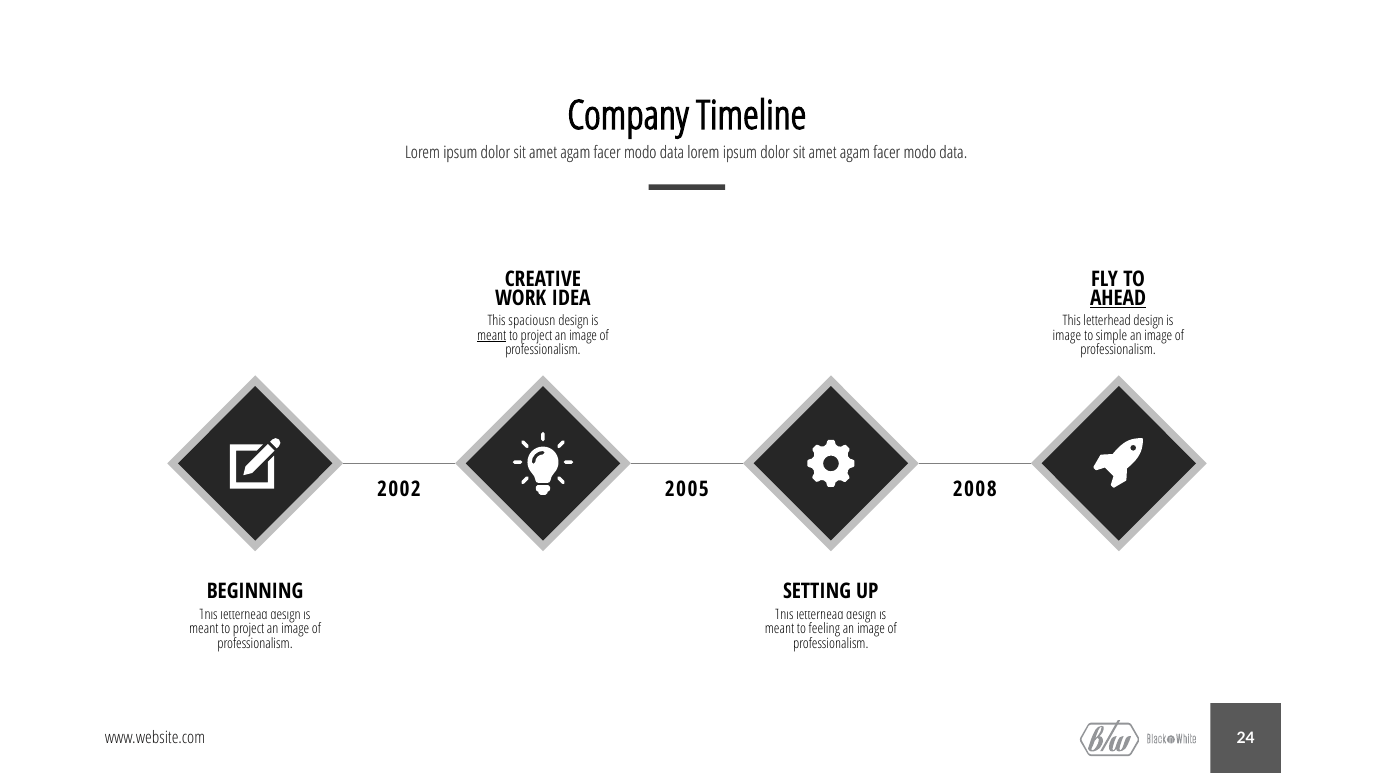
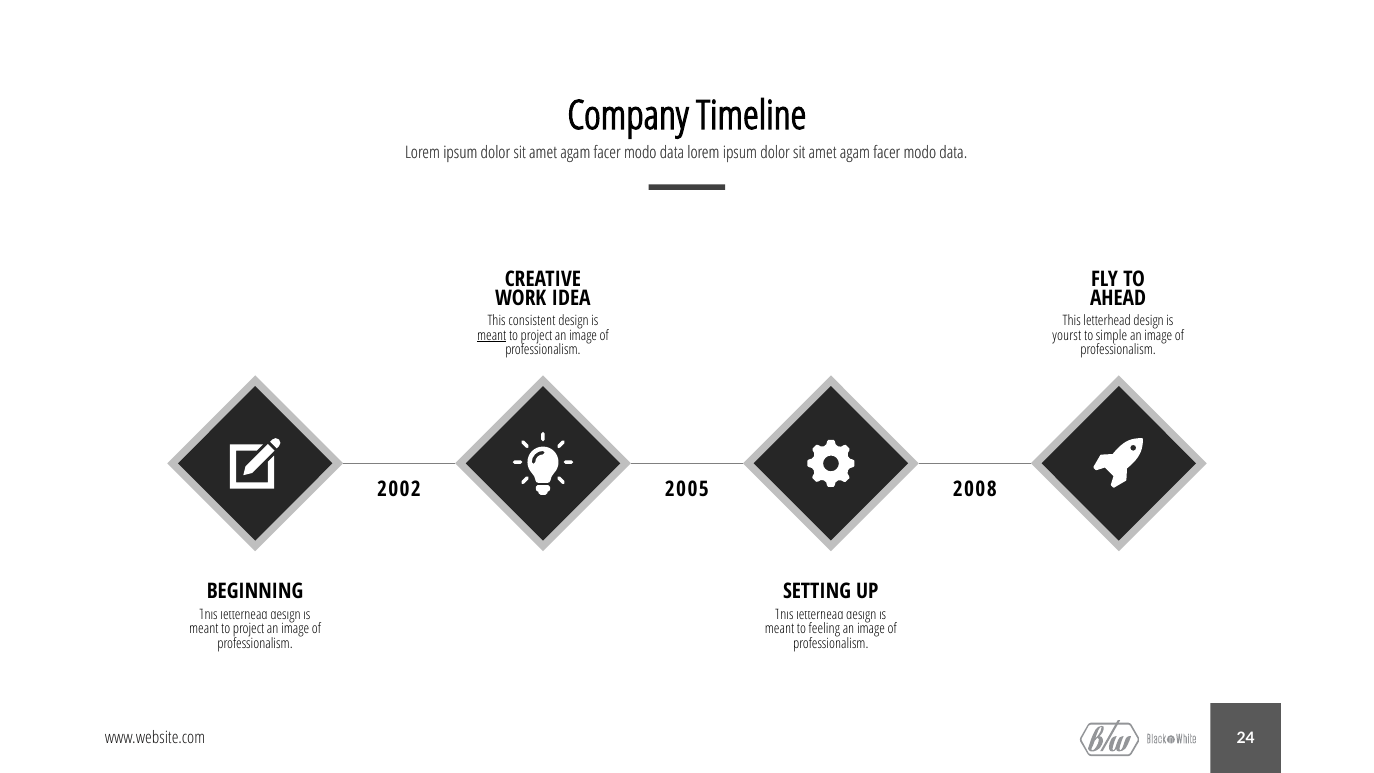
AHEAD underline: present -> none
spaciousn: spaciousn -> consistent
image at (1067, 335): image -> yourst
